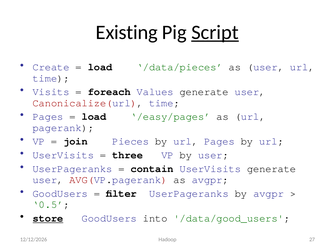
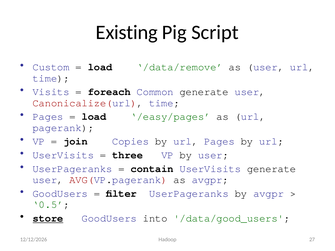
Script underline: present -> none
Create: Create -> Custom
/data/pieces: /data/pieces -> /data/remove
Values: Values -> Common
Pieces: Pieces -> Copies
